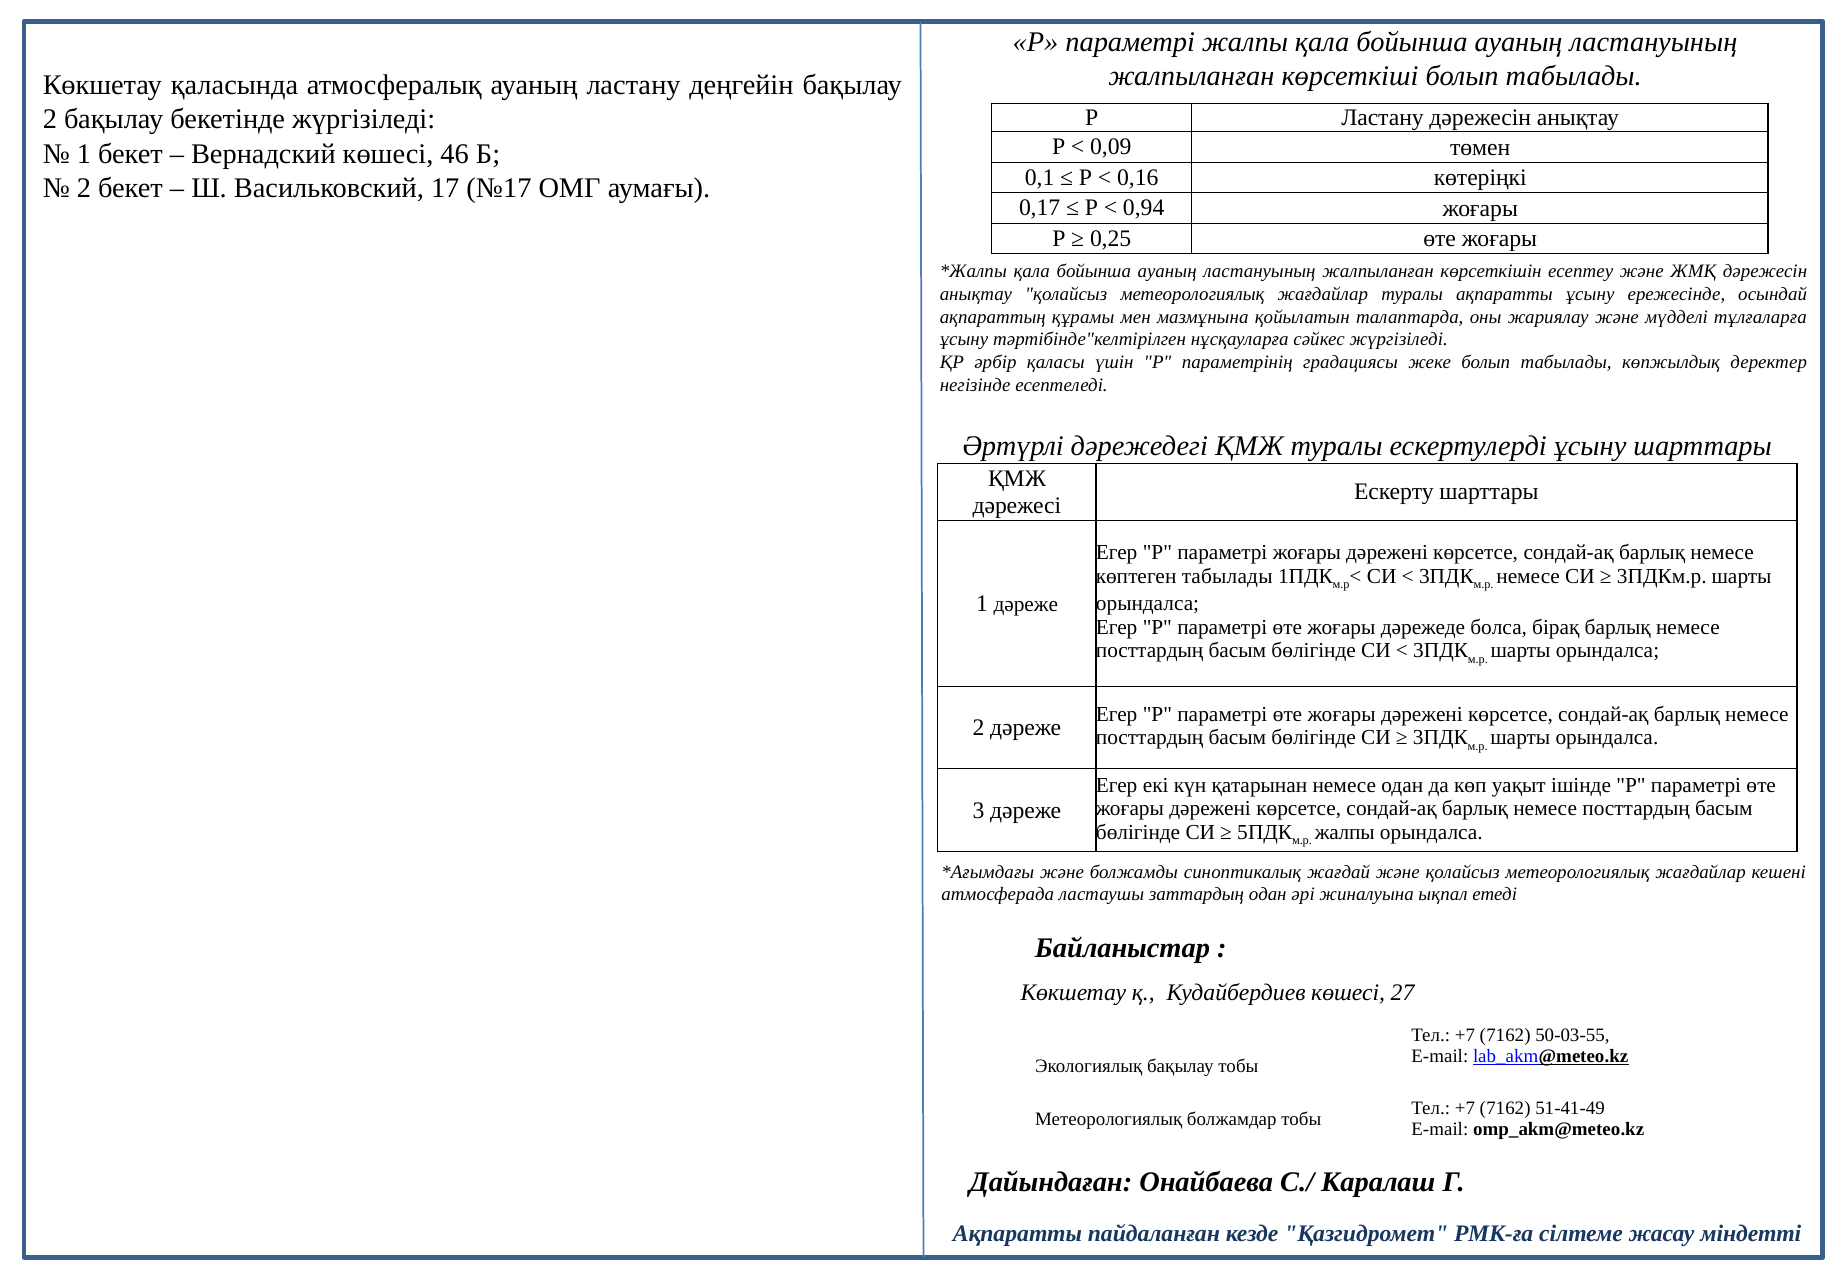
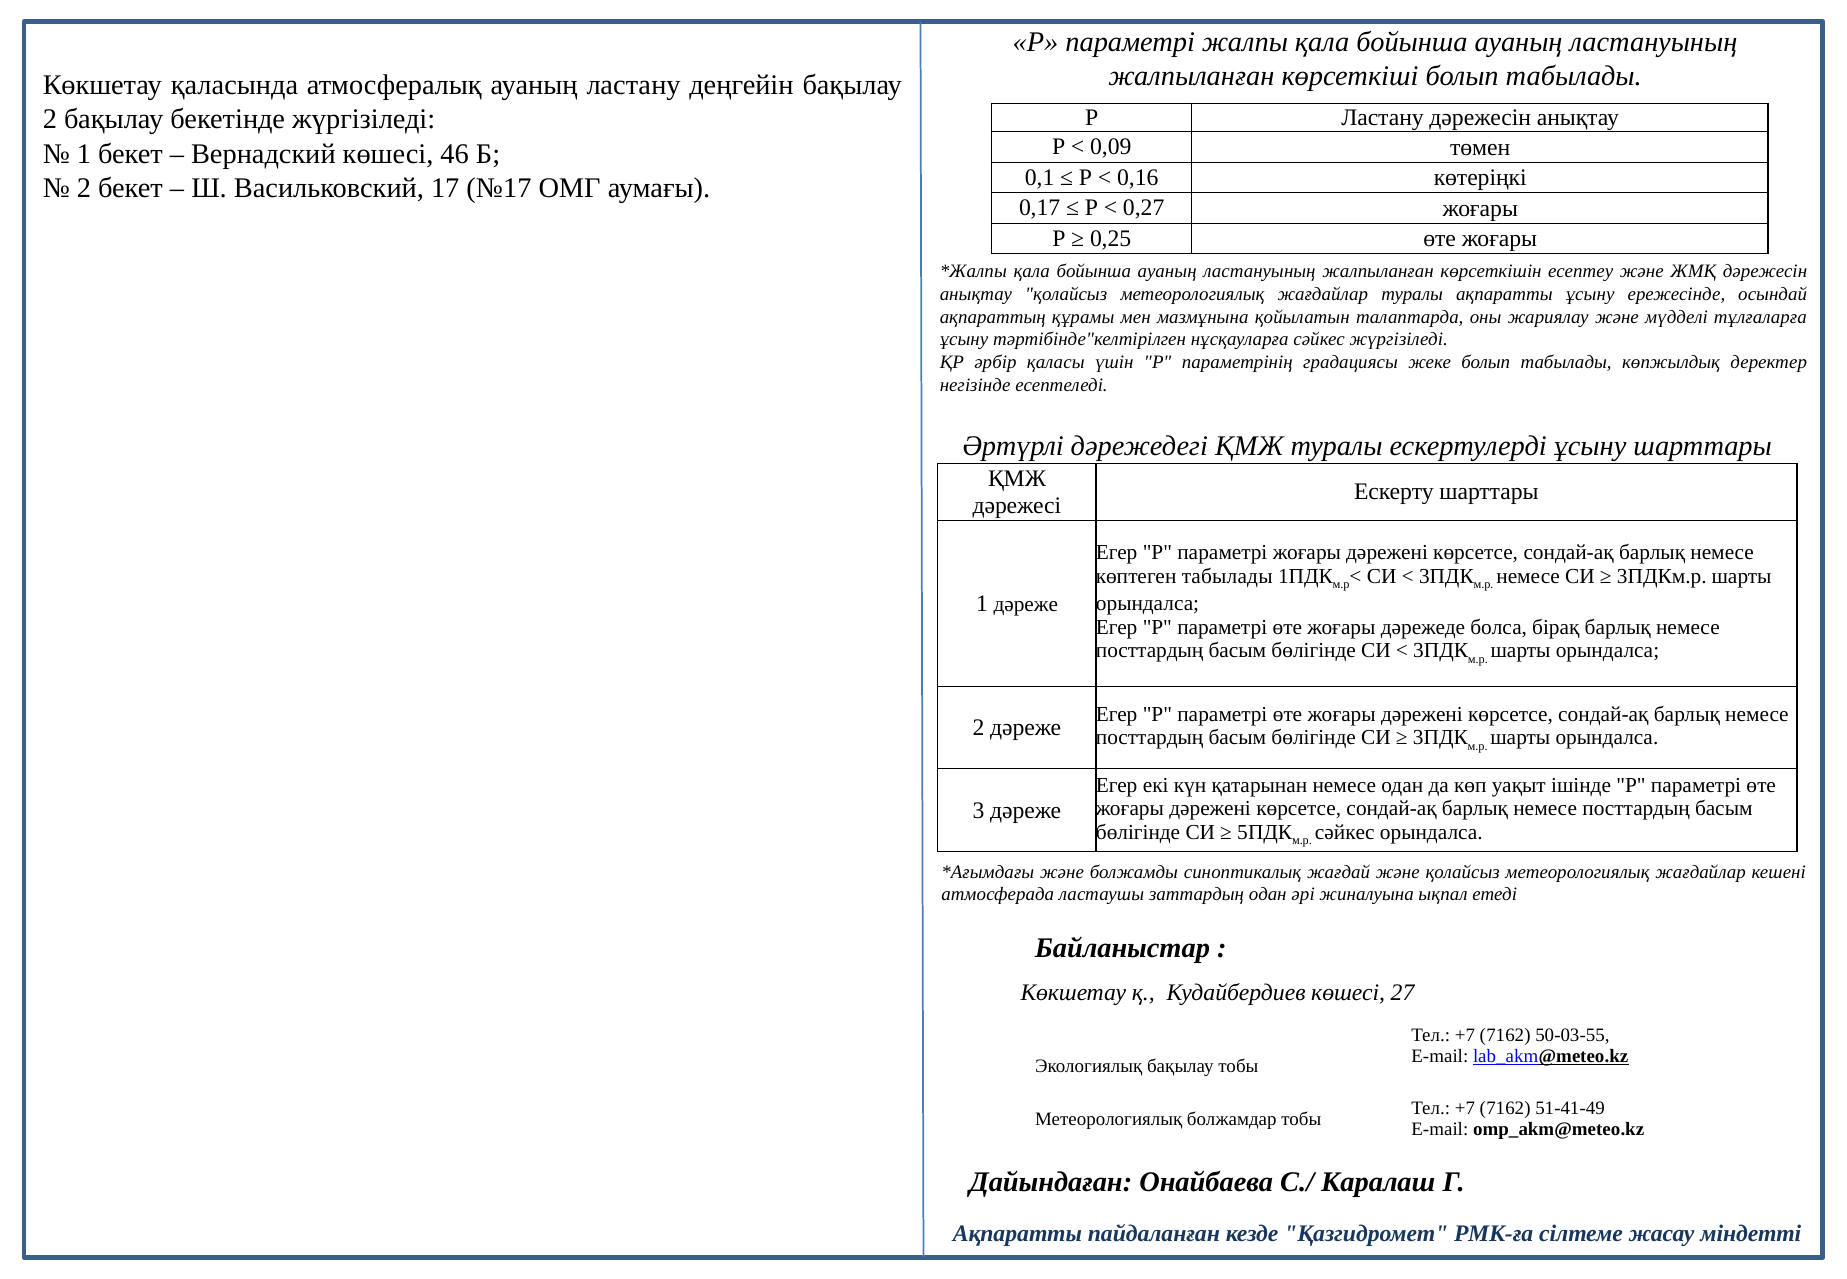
0,94: 0,94 -> 0,27
жалпы at (1345, 832): жалпы -> сәйкес
